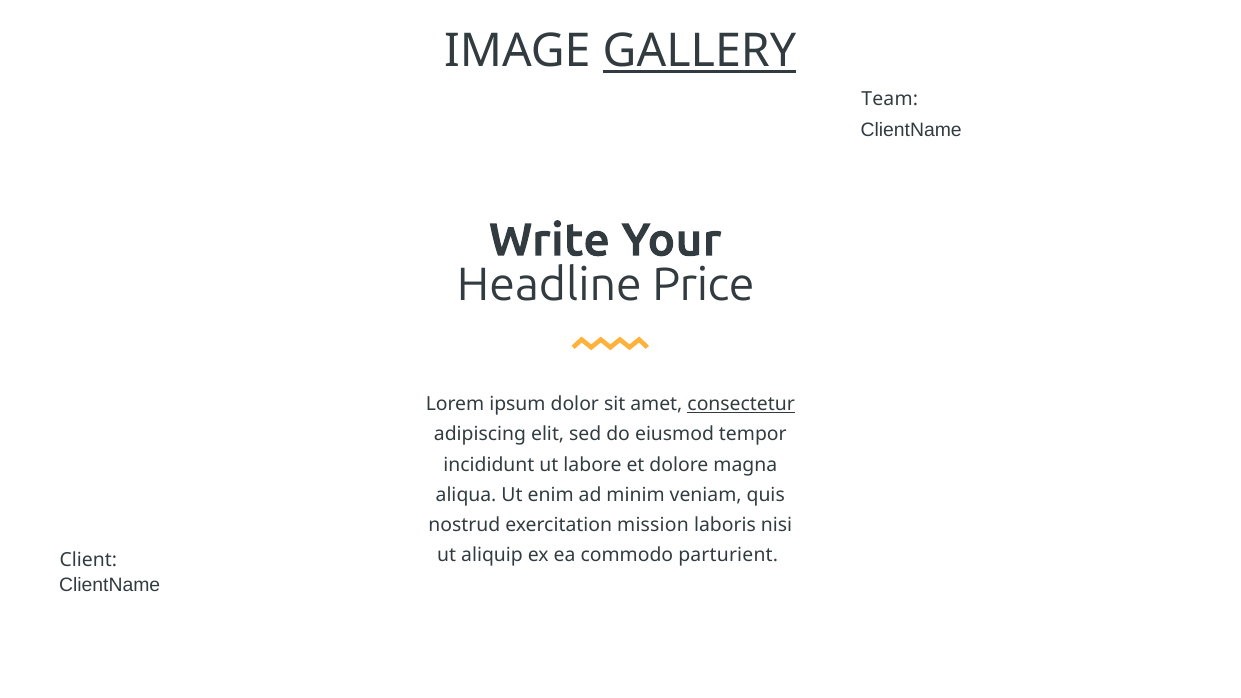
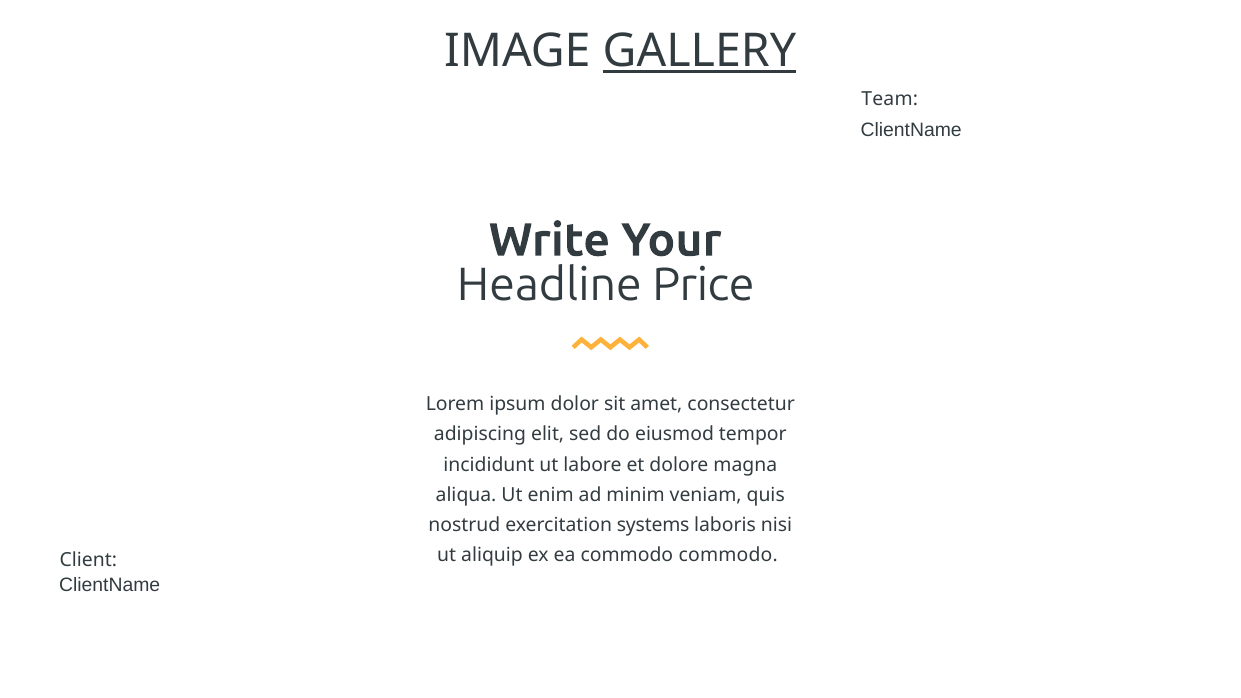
consectetur underline: present -> none
mission: mission -> systems
commodo parturient: parturient -> commodo
